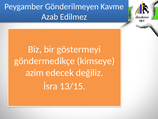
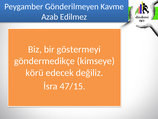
azim: azim -> körü
13/15: 13/15 -> 47/15
